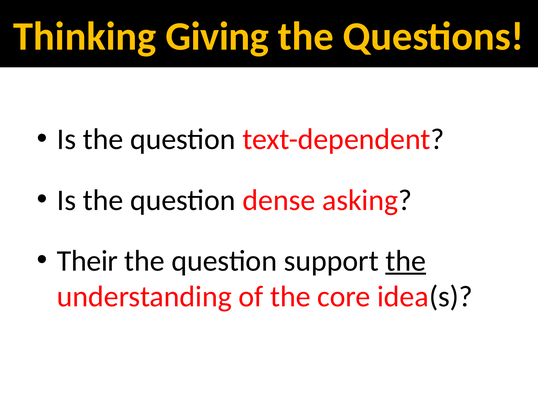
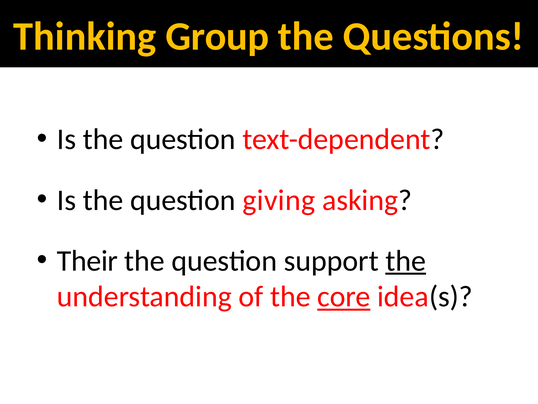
Giving: Giving -> Group
dense: dense -> giving
core underline: none -> present
